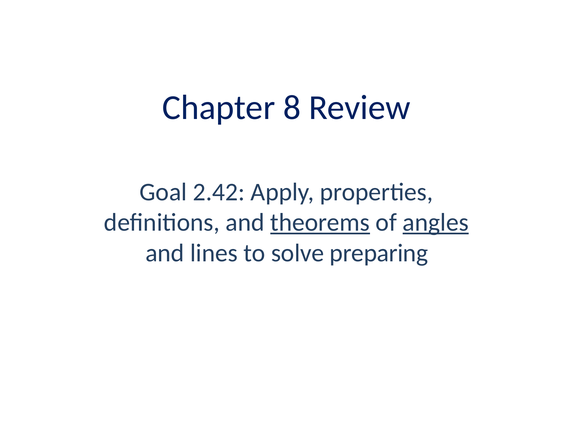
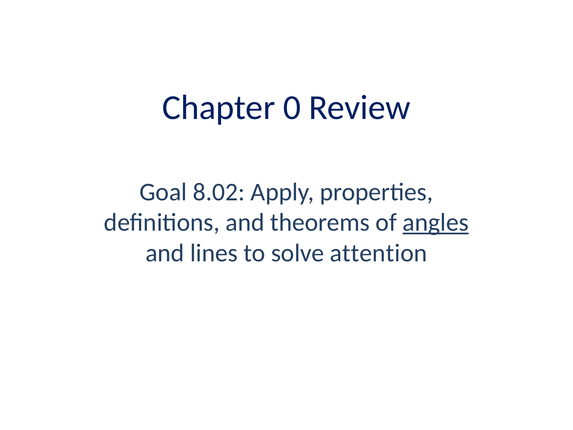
8: 8 -> 0
2.42: 2.42 -> 8.02
theorems underline: present -> none
preparing: preparing -> attention
